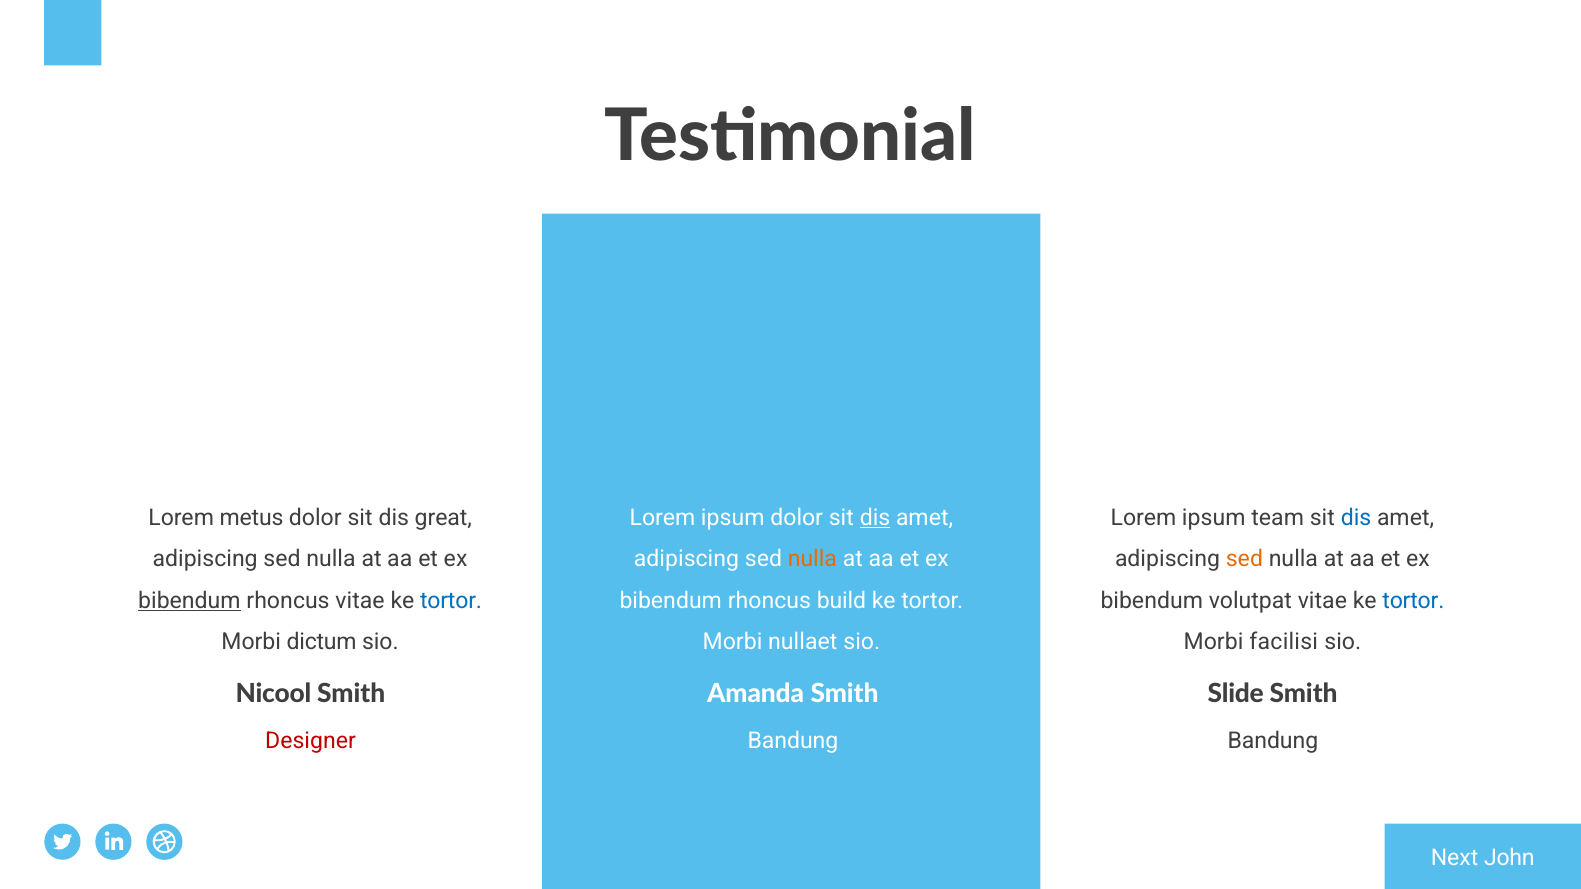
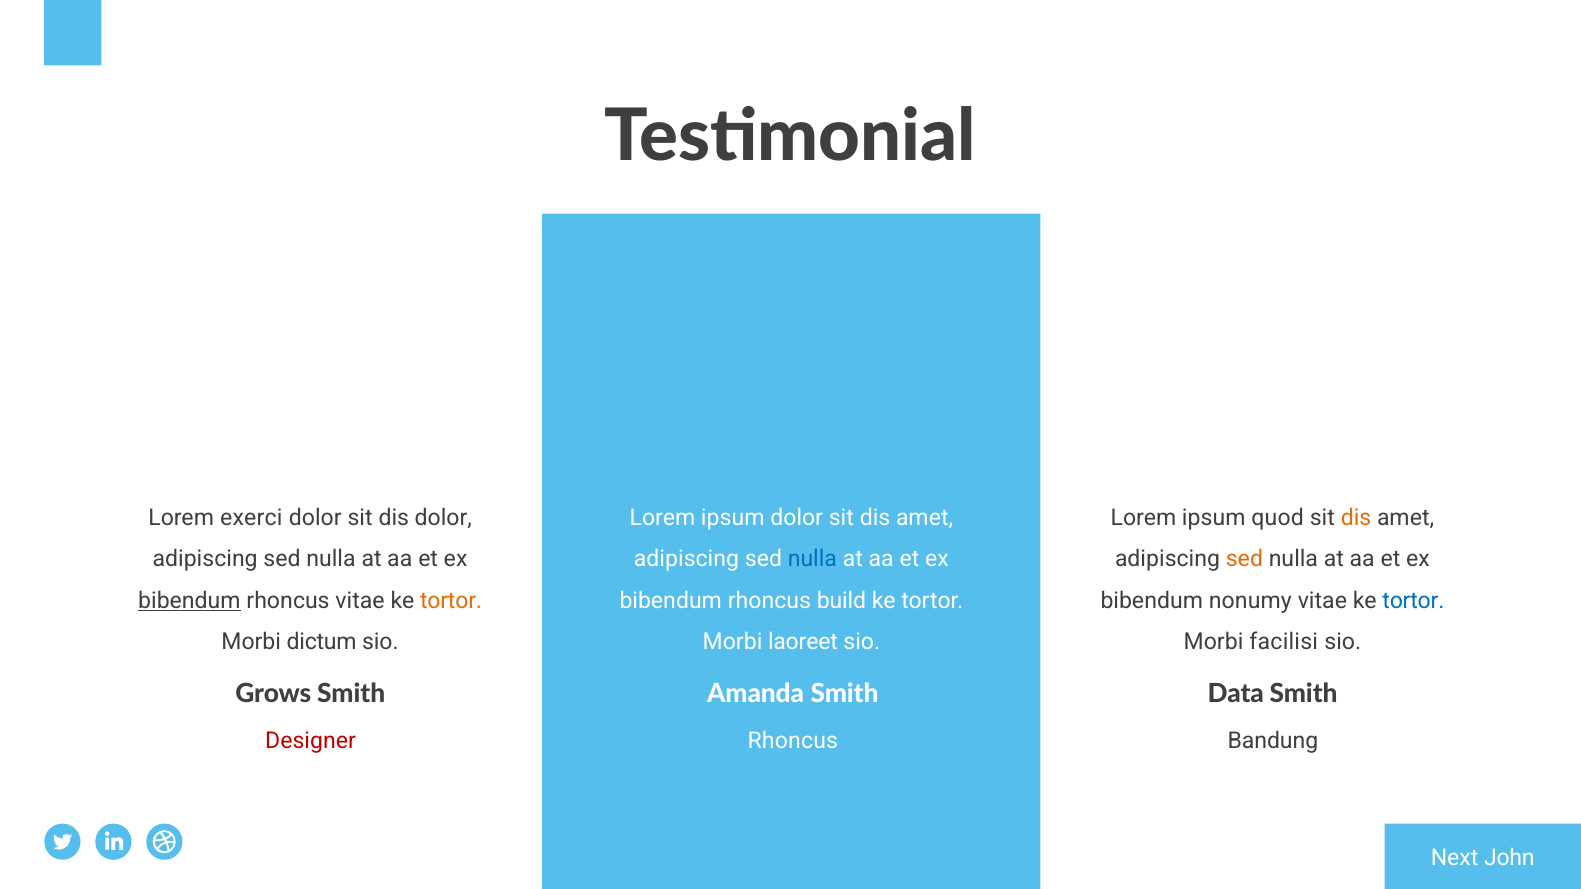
metus: metus -> exerci
dis great: great -> dolor
dis at (875, 518) underline: present -> none
team: team -> quod
dis at (1356, 518) colour: blue -> orange
nulla at (812, 559) colour: orange -> blue
tortor at (451, 601) colour: blue -> orange
volutpat: volutpat -> nonumy
nullaet: nullaet -> laoreet
Nicool: Nicool -> Grows
Slide: Slide -> Data
Bandung at (793, 741): Bandung -> Rhoncus
